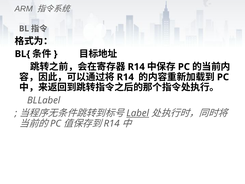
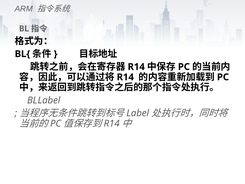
Label underline: present -> none
